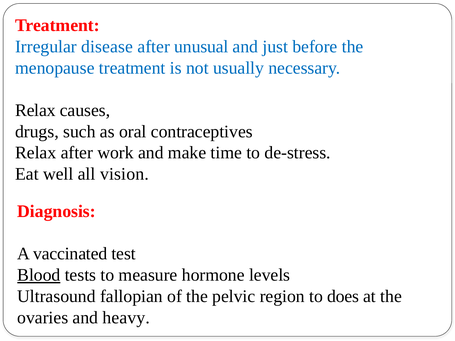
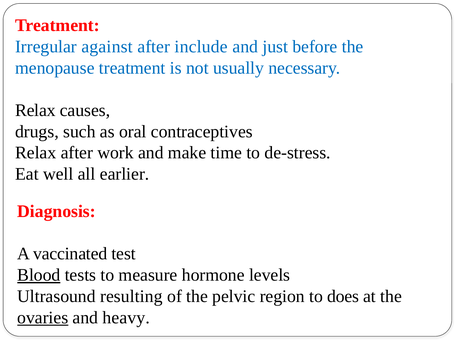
disease: disease -> against
unusual: unusual -> include
vision: vision -> earlier
fallopian: fallopian -> resulting
ovaries underline: none -> present
